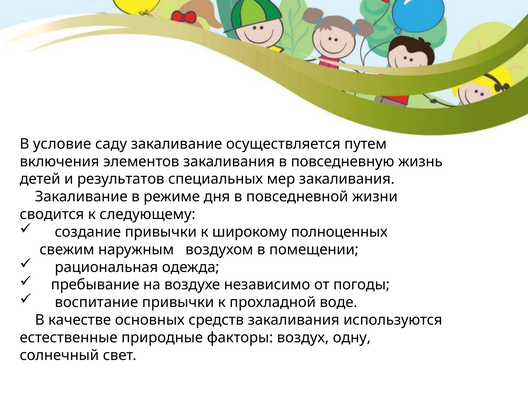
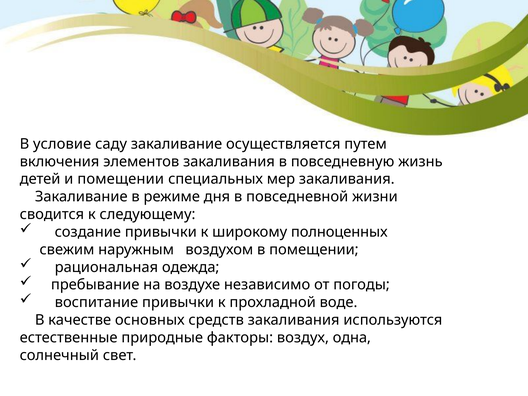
и результатов: результатов -> помещении
одну: одну -> одна
